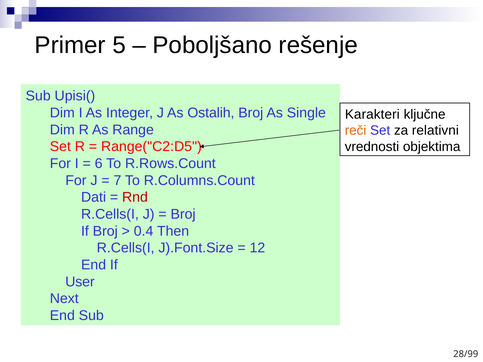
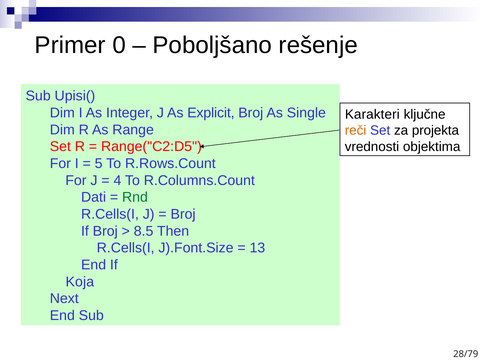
5: 5 -> 0
Ostalih: Ostalih -> Explicit
relativni: relativni -> projekta
6: 6 -> 5
7: 7 -> 4
Rnd colour: red -> green
0.4: 0.4 -> 8.5
12: 12 -> 13
User: User -> Koja
28/99: 28/99 -> 28/79
